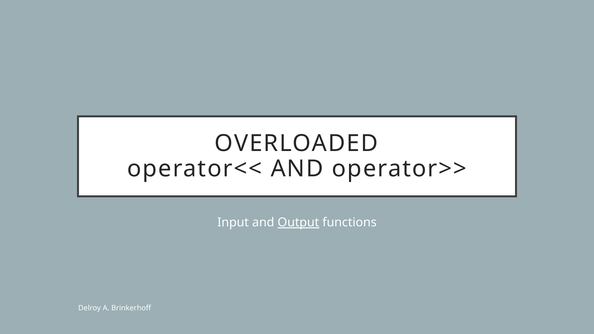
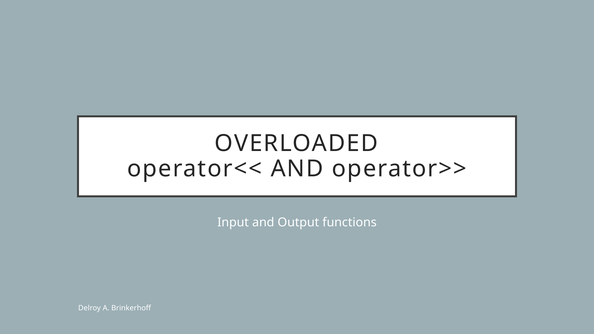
Output underline: present -> none
